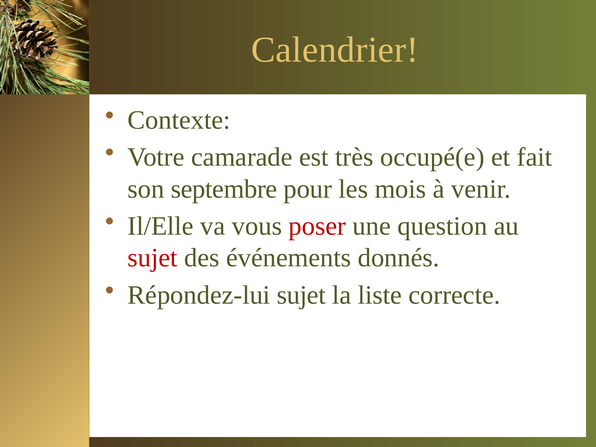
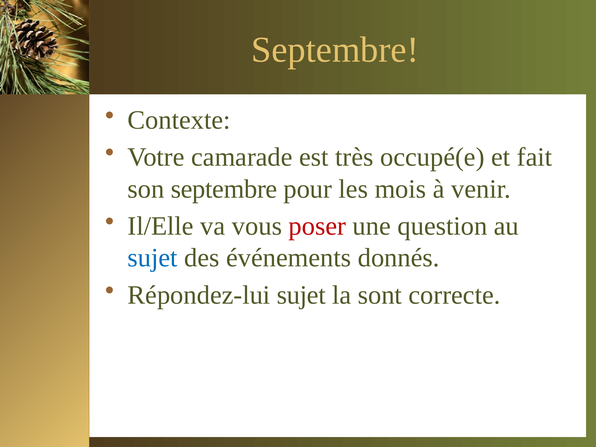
Calendrier at (335, 50): Calendrier -> Septembre
sujet at (153, 258) colour: red -> blue
liste: liste -> sont
